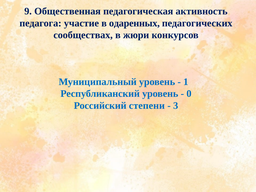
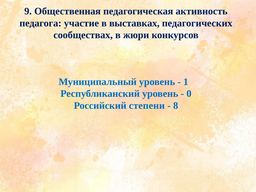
одаренных: одаренных -> выставках
3: 3 -> 8
